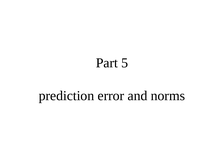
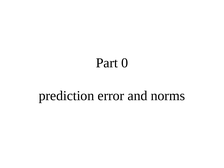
5: 5 -> 0
